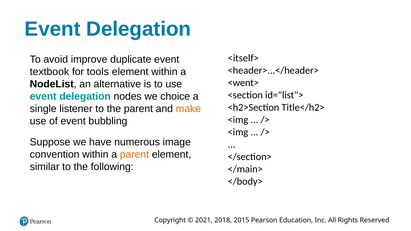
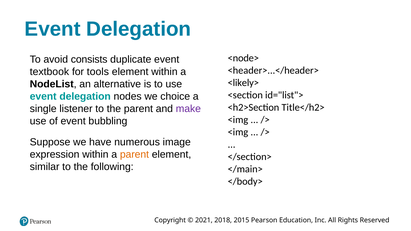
<itself>: <itself> -> <node>
improve: improve -> consists
<went>: <went> -> <likely>
make colour: orange -> purple
convention: convention -> expression
